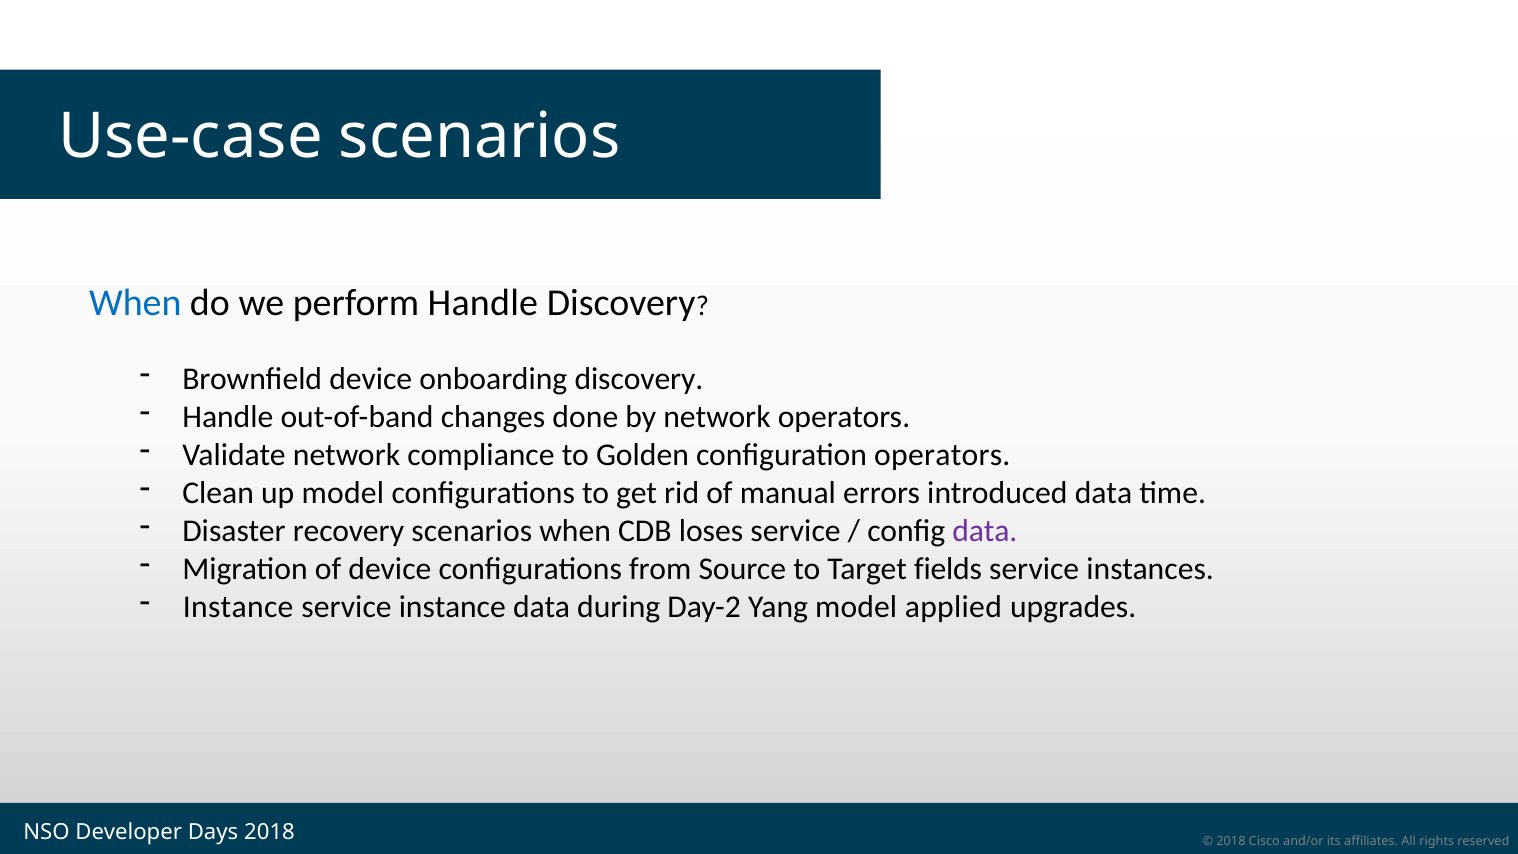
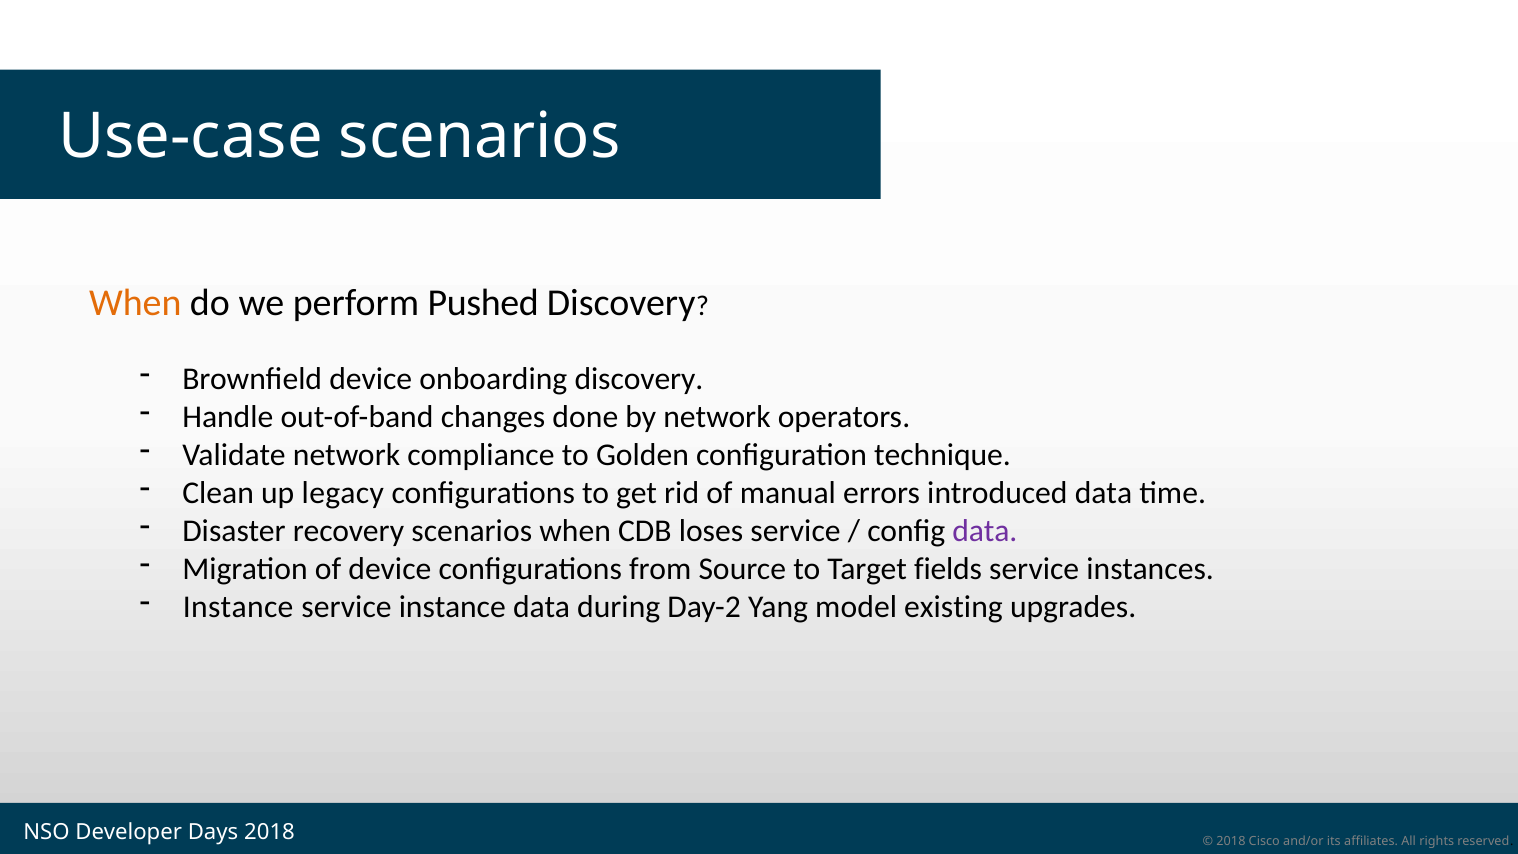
When at (135, 303) colour: blue -> orange
perform Handle: Handle -> Pushed
configuration operators: operators -> technique
up model: model -> legacy
applied: applied -> existing
